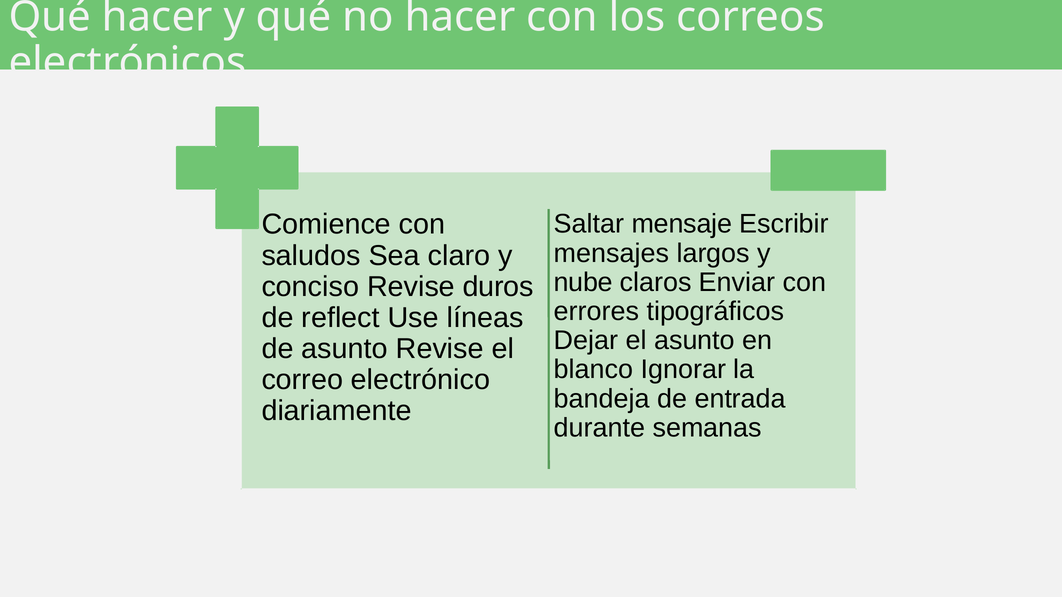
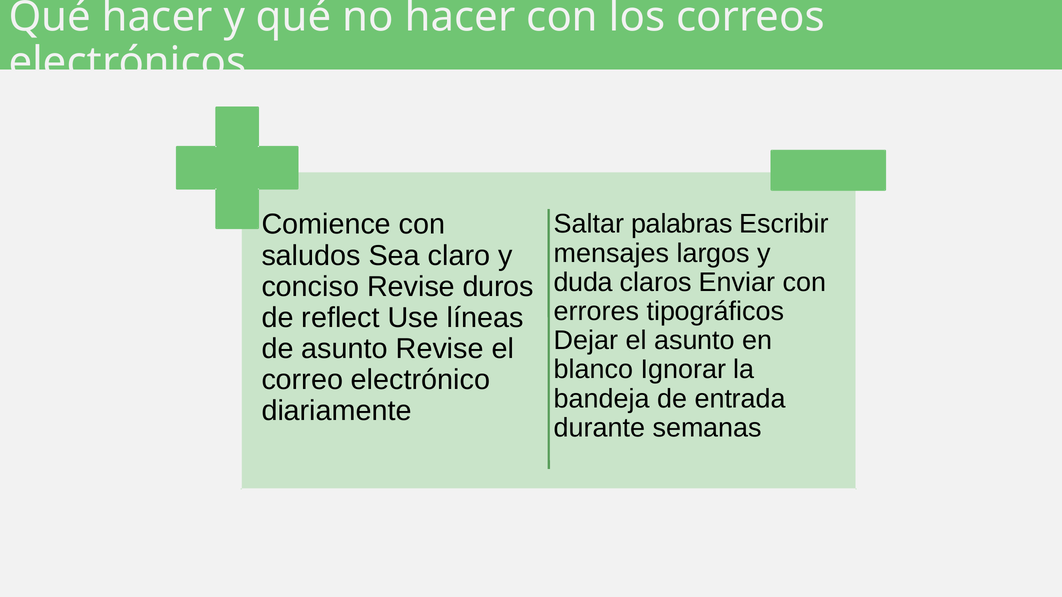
mensaje: mensaje -> palabras
nube: nube -> duda
